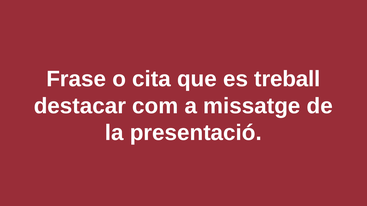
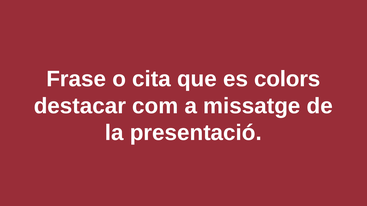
treball: treball -> colors
